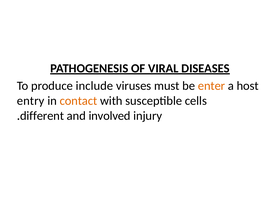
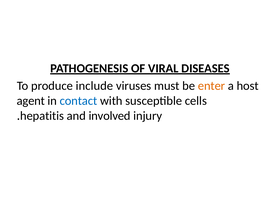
entry: entry -> agent
contact colour: orange -> blue
different: different -> hepatitis
